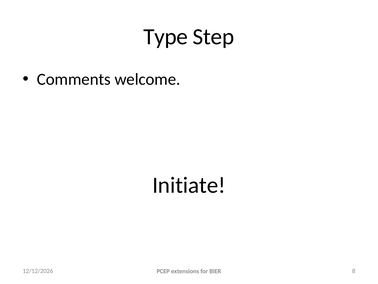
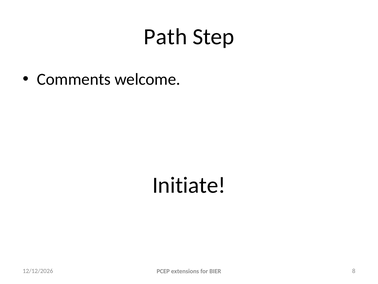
Type: Type -> Path
